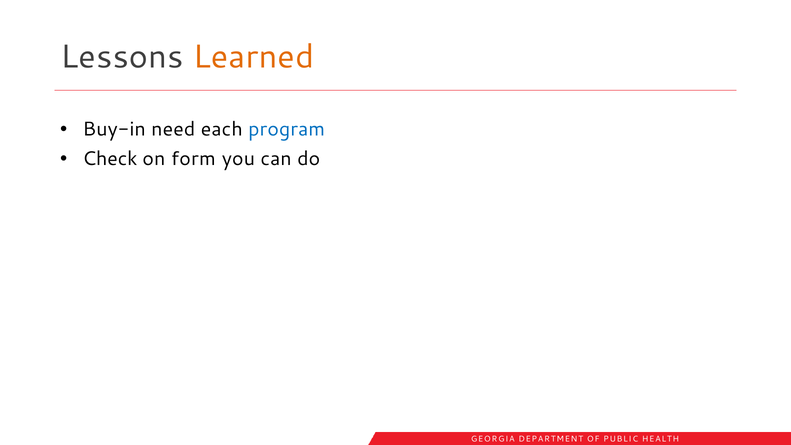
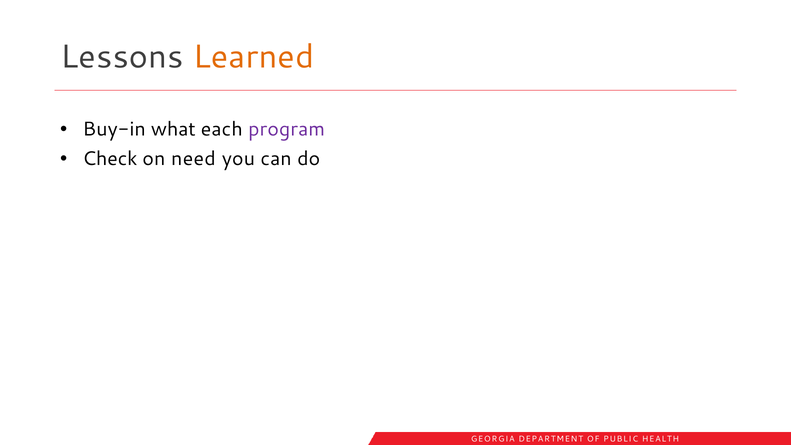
need: need -> what
program colour: blue -> purple
form: form -> need
